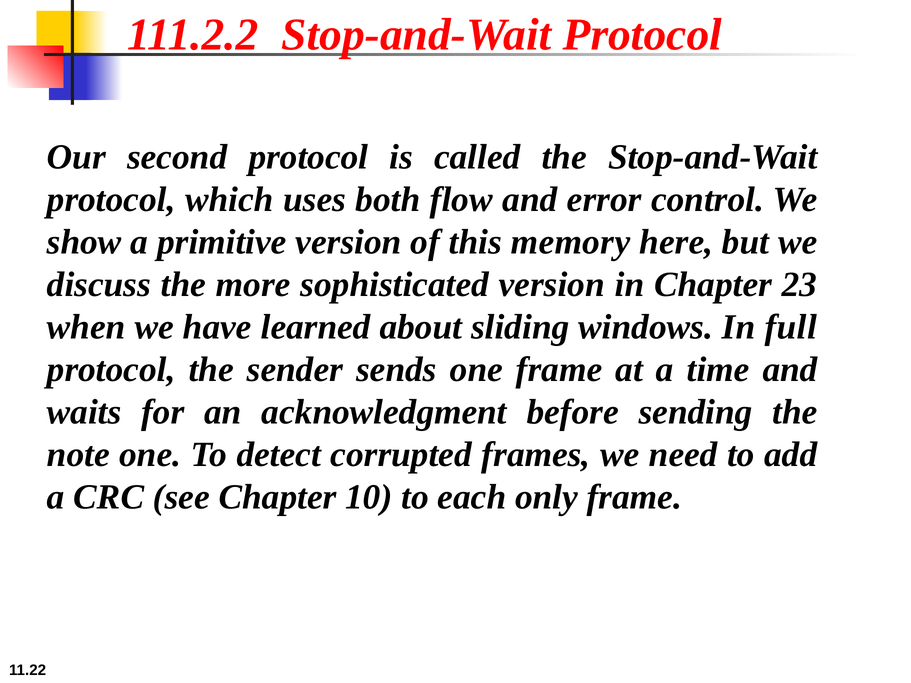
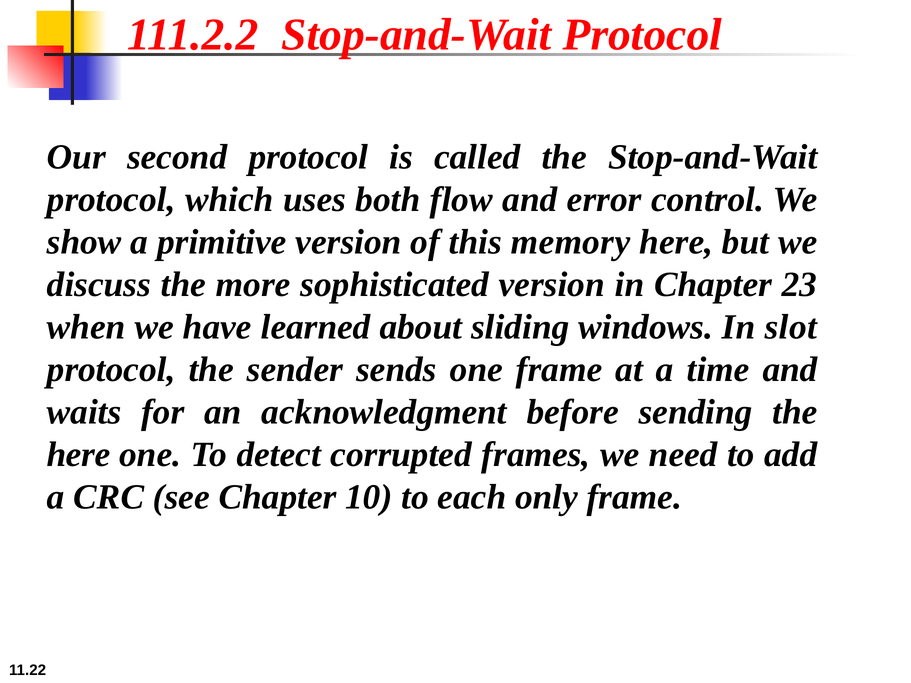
full: full -> slot
note at (78, 455): note -> here
